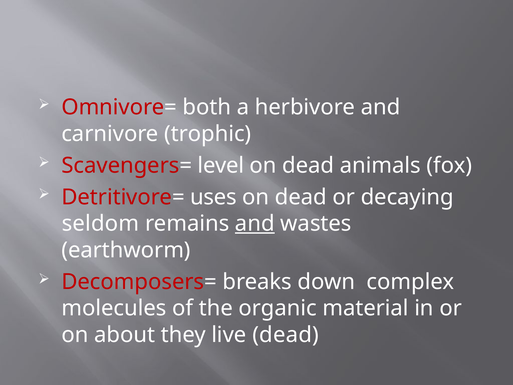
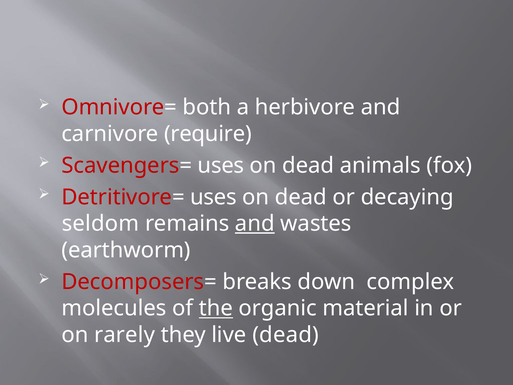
trophic: trophic -> require
Scavengers= level: level -> uses
the underline: none -> present
about: about -> rarely
